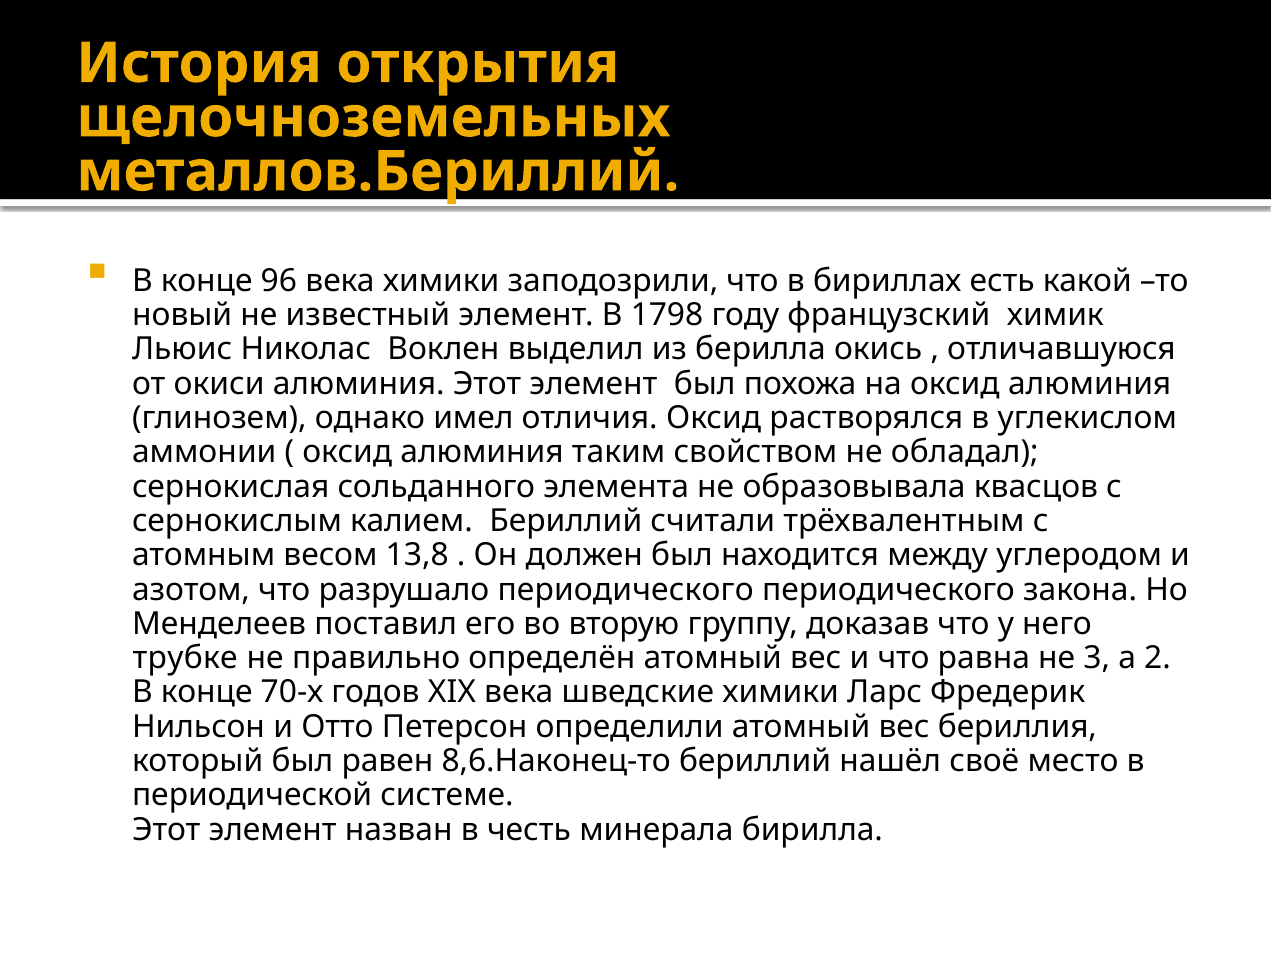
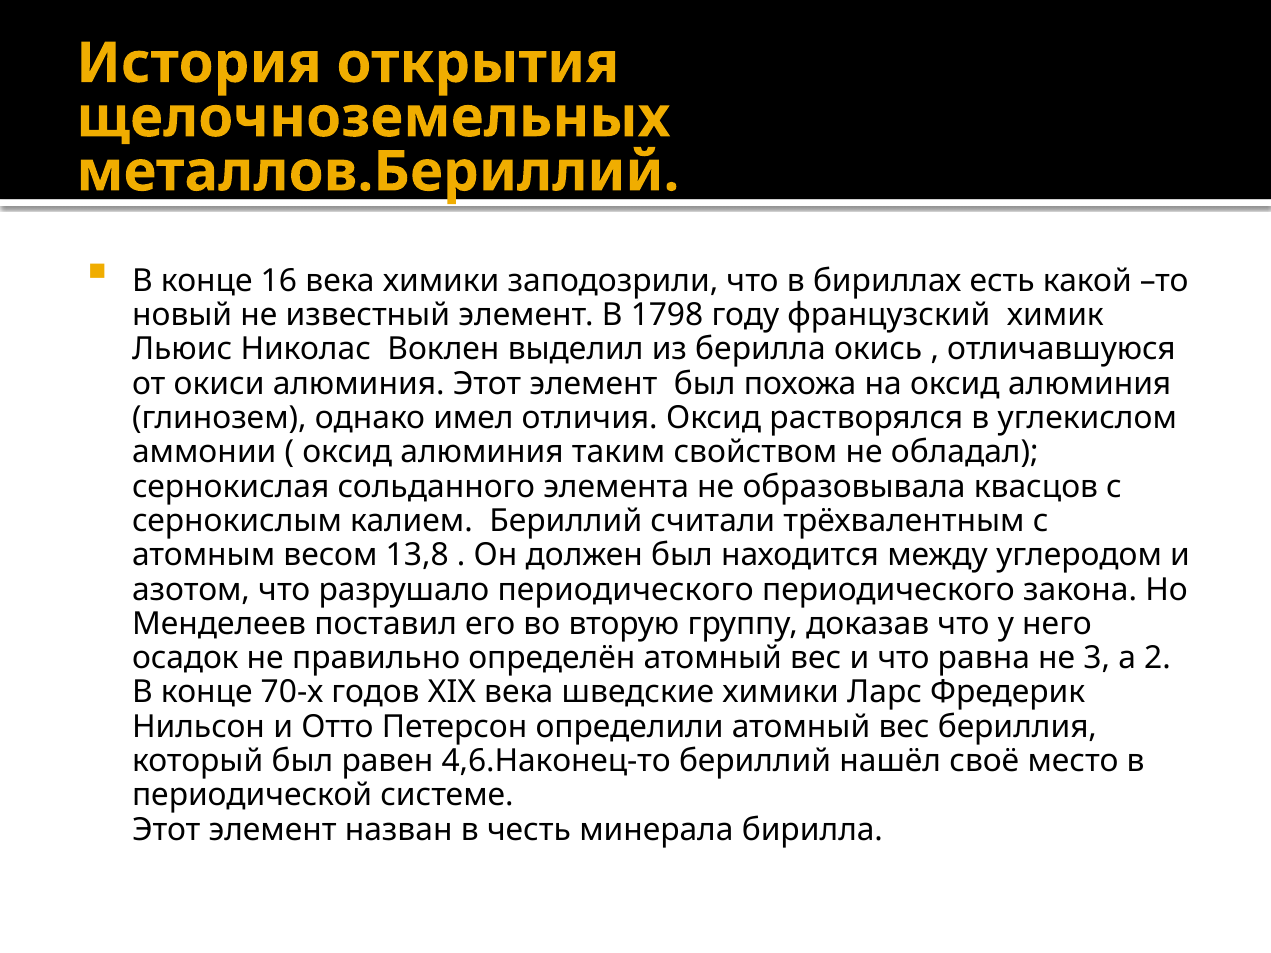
96: 96 -> 16
трубке: трубке -> осадок
8,6.Наконец-то: 8,6.Наконец-то -> 4,6.Наконец-то
